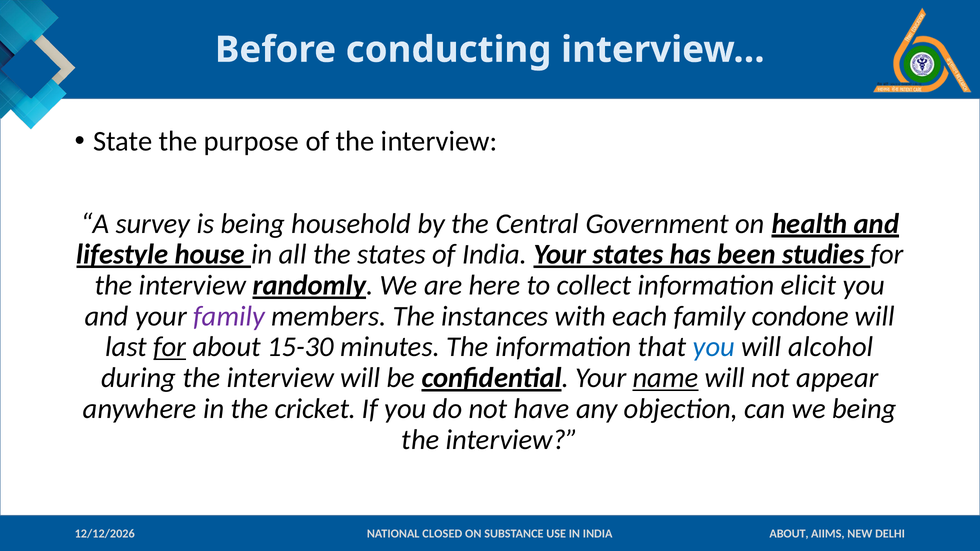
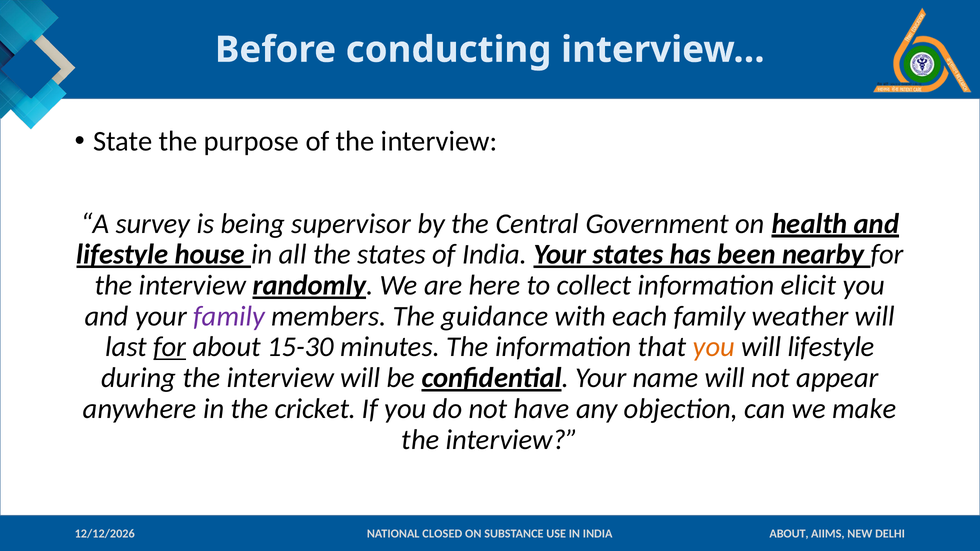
household: household -> supervisor
studies: studies -> nearby
instances: instances -> guidance
condone: condone -> weather
you at (714, 347) colour: blue -> orange
will alcohol: alcohol -> lifestyle
name underline: present -> none
we being: being -> make
